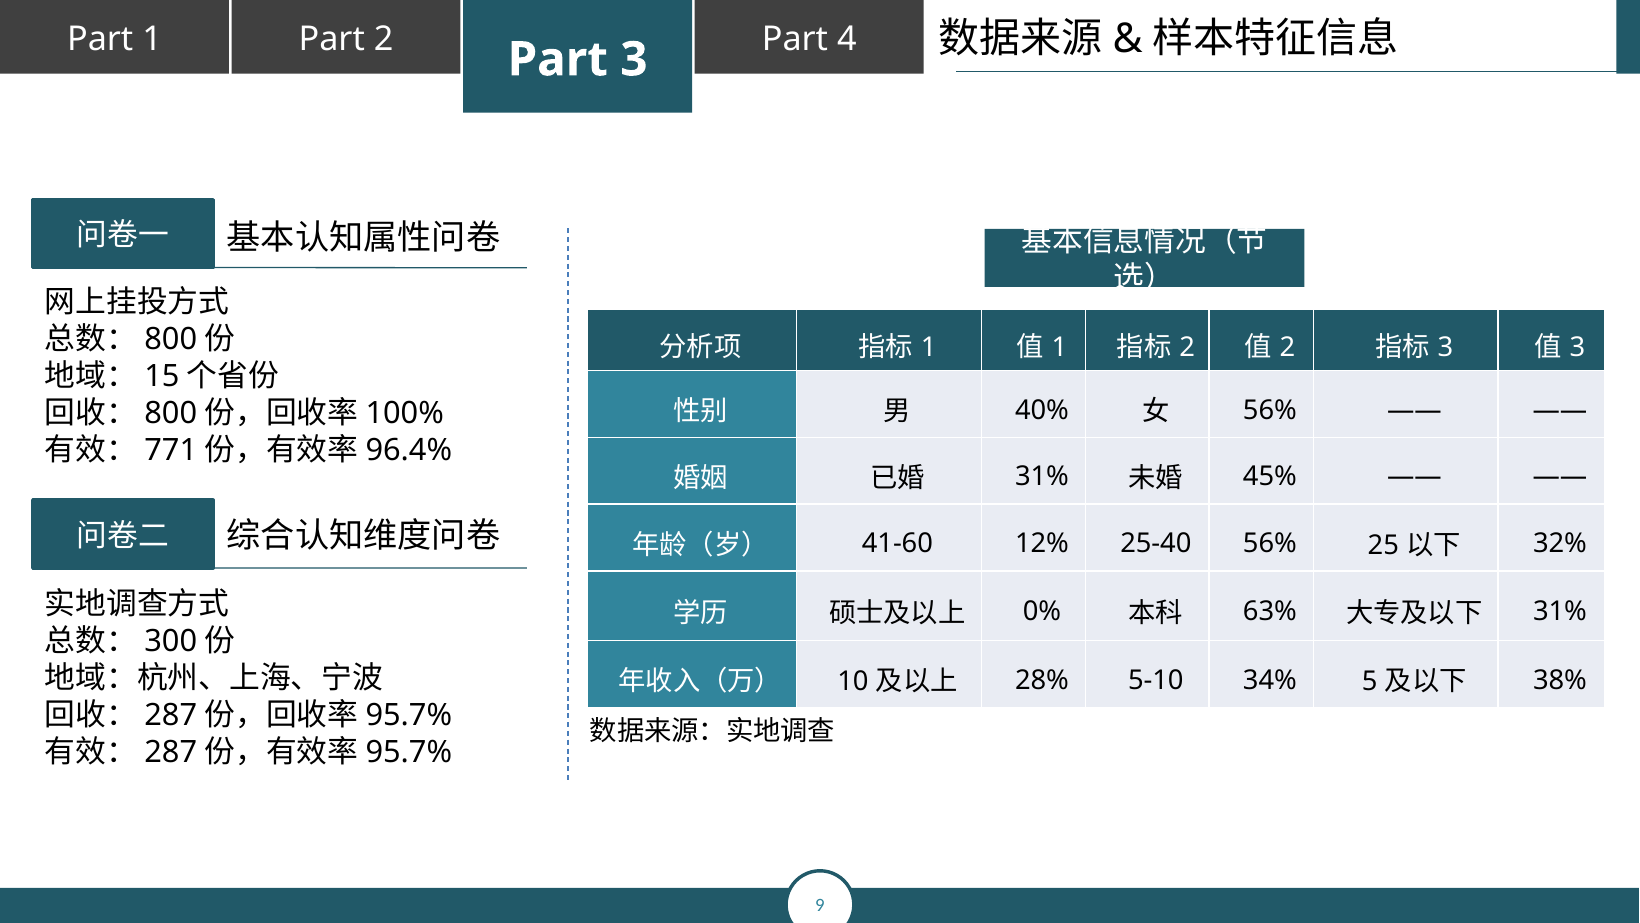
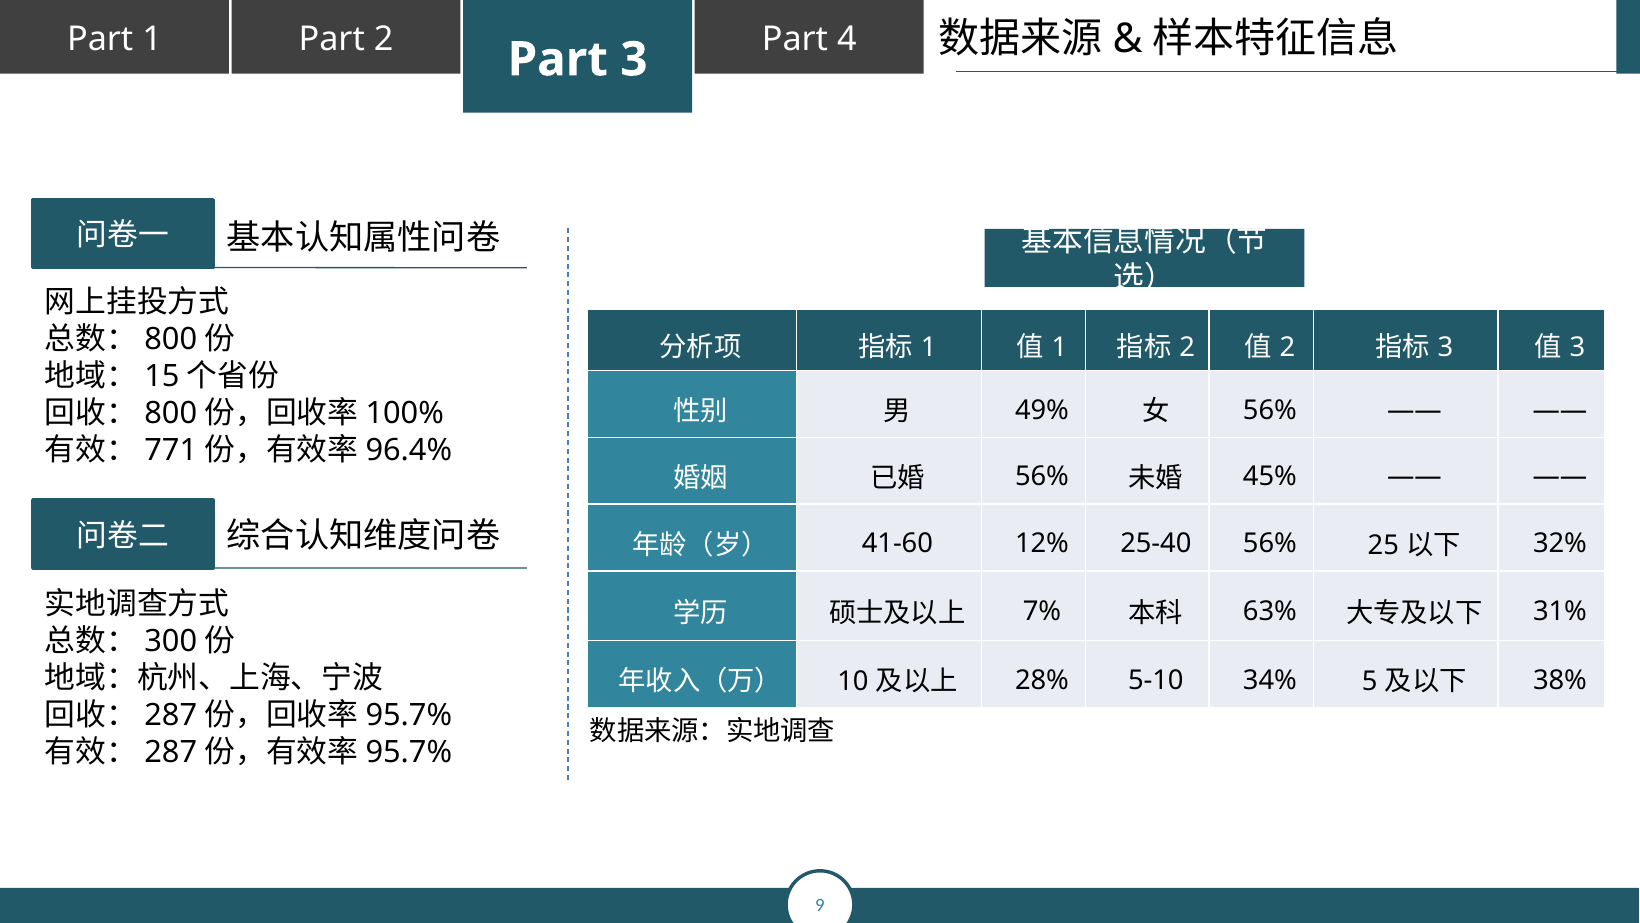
40%: 40% -> 49%
31% at (1042, 477): 31% -> 56%
0%: 0% -> 7%
